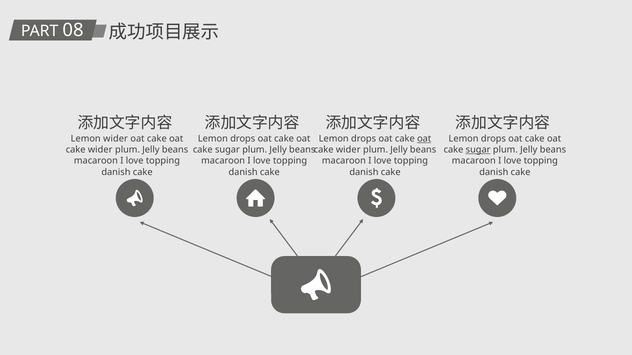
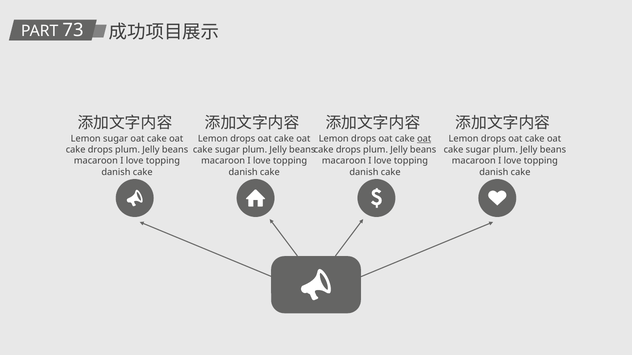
08: 08 -> 73
Lemon wider: wider -> sugar
wider at (100, 150): wider -> drops
wider at (348, 150): wider -> drops
sugar at (478, 150) underline: present -> none
